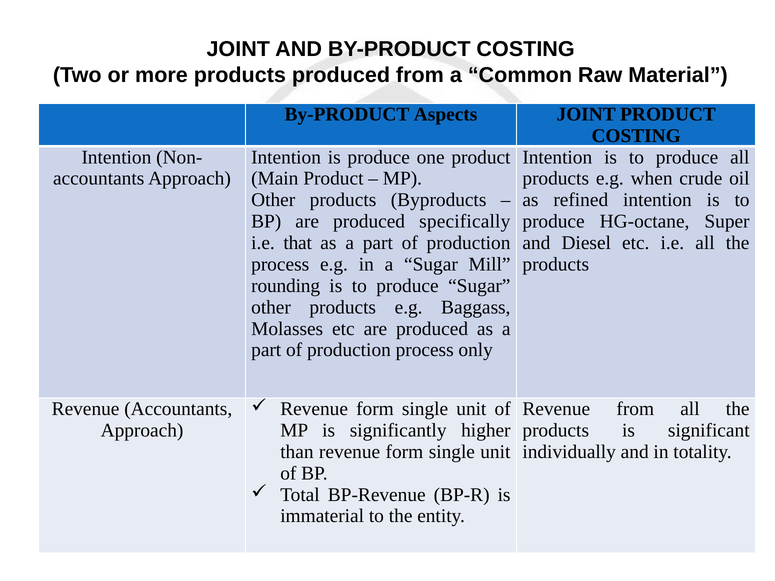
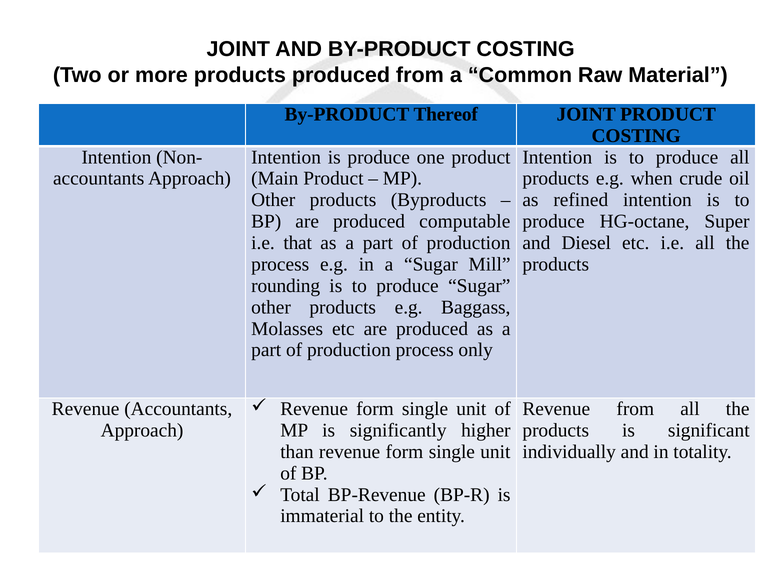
Aspects: Aspects -> Thereof
specifically: specifically -> computable
